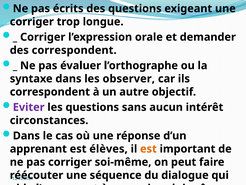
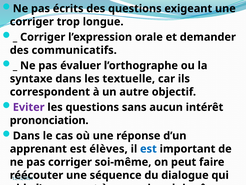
des correspondent: correspondent -> communicatifs
observer: observer -> textuelle
circonstances: circonstances -> prononciation
est at (148, 149) colour: orange -> blue
